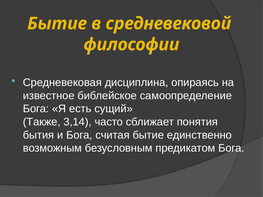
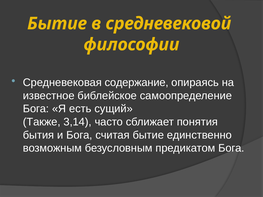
дисциплина: дисциплина -> содержание
